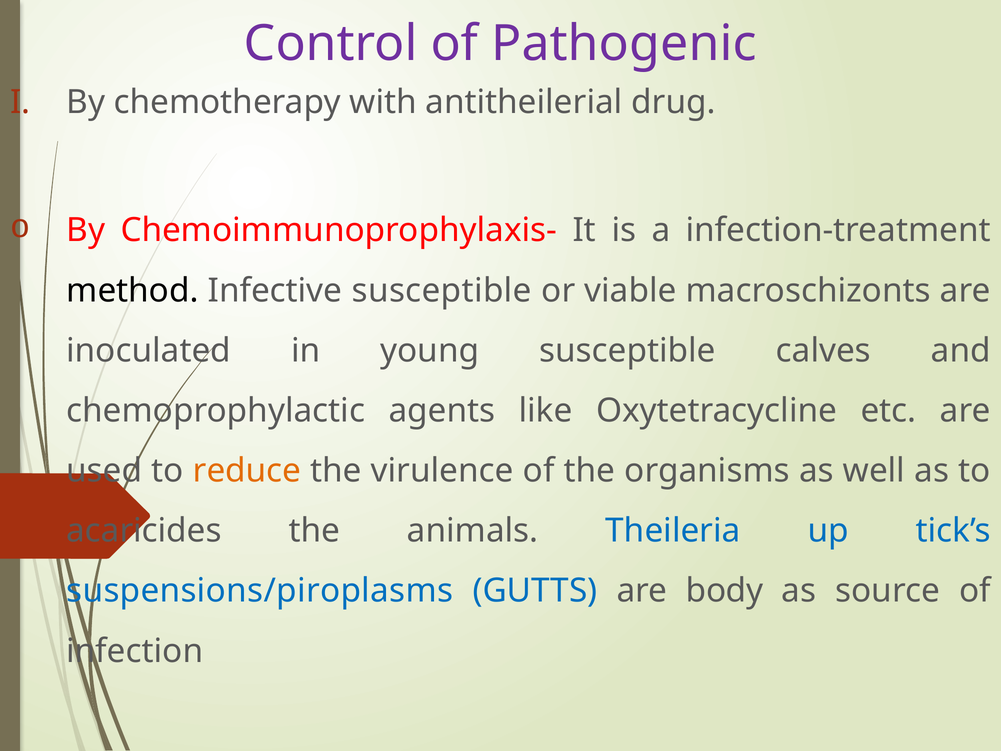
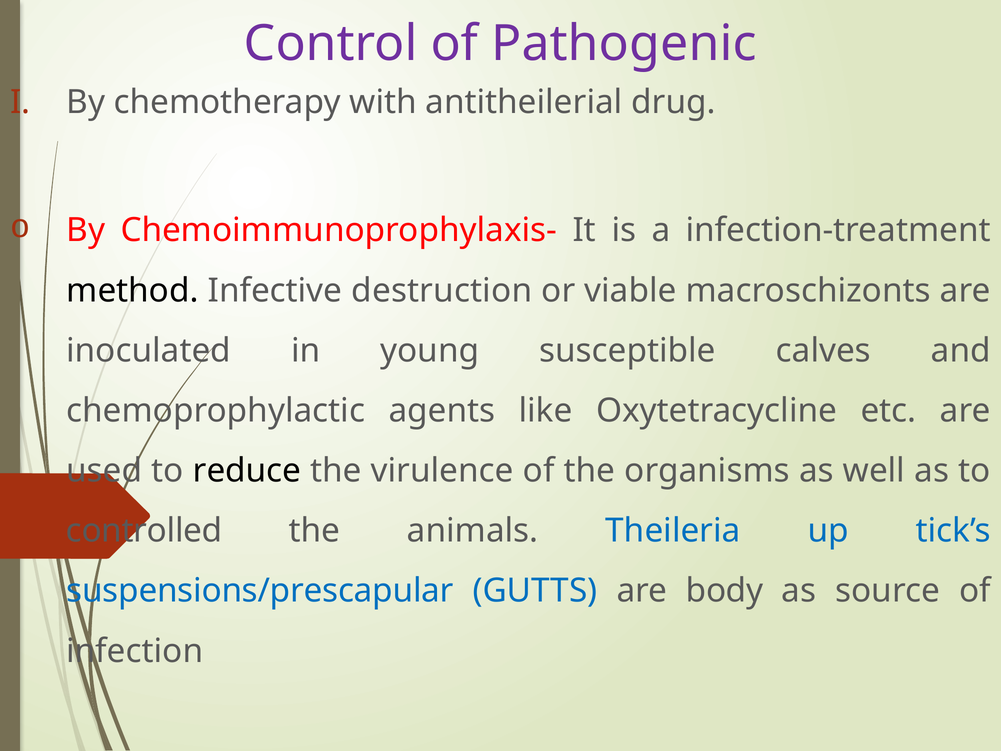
Infective susceptible: susceptible -> destruction
reduce colour: orange -> black
acaricides: acaricides -> controlled
suspensions/piroplasms: suspensions/piroplasms -> suspensions/prescapular
